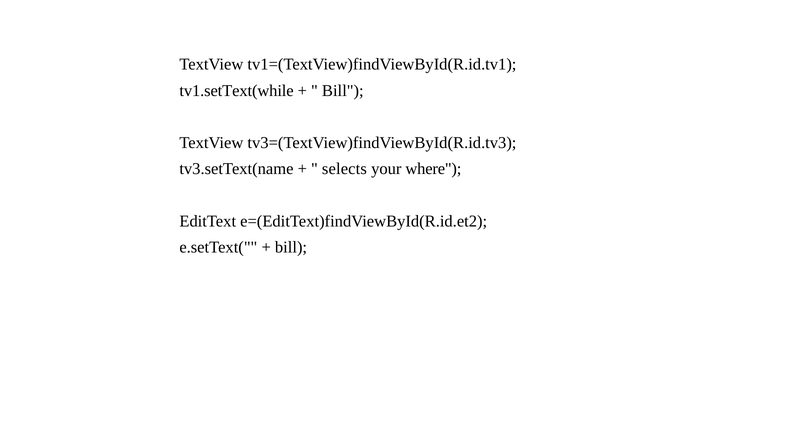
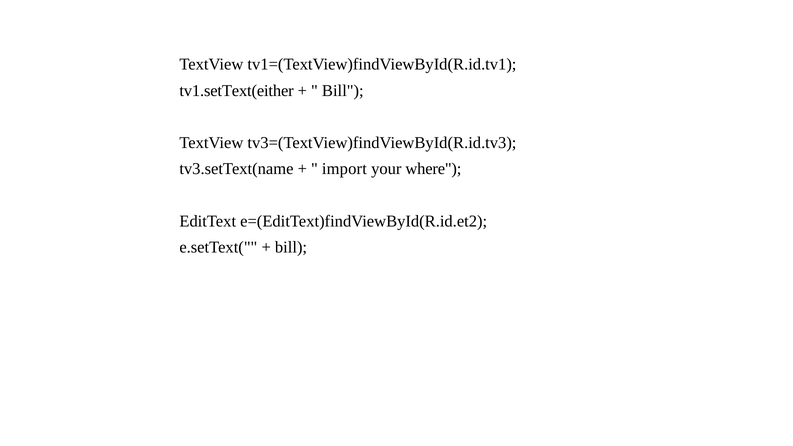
tv1.setText(while: tv1.setText(while -> tv1.setText(either
selects: selects -> import
